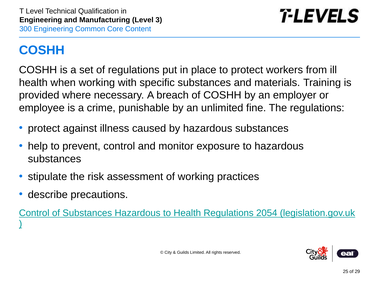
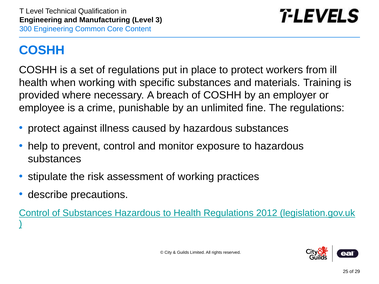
2054: 2054 -> 2012
